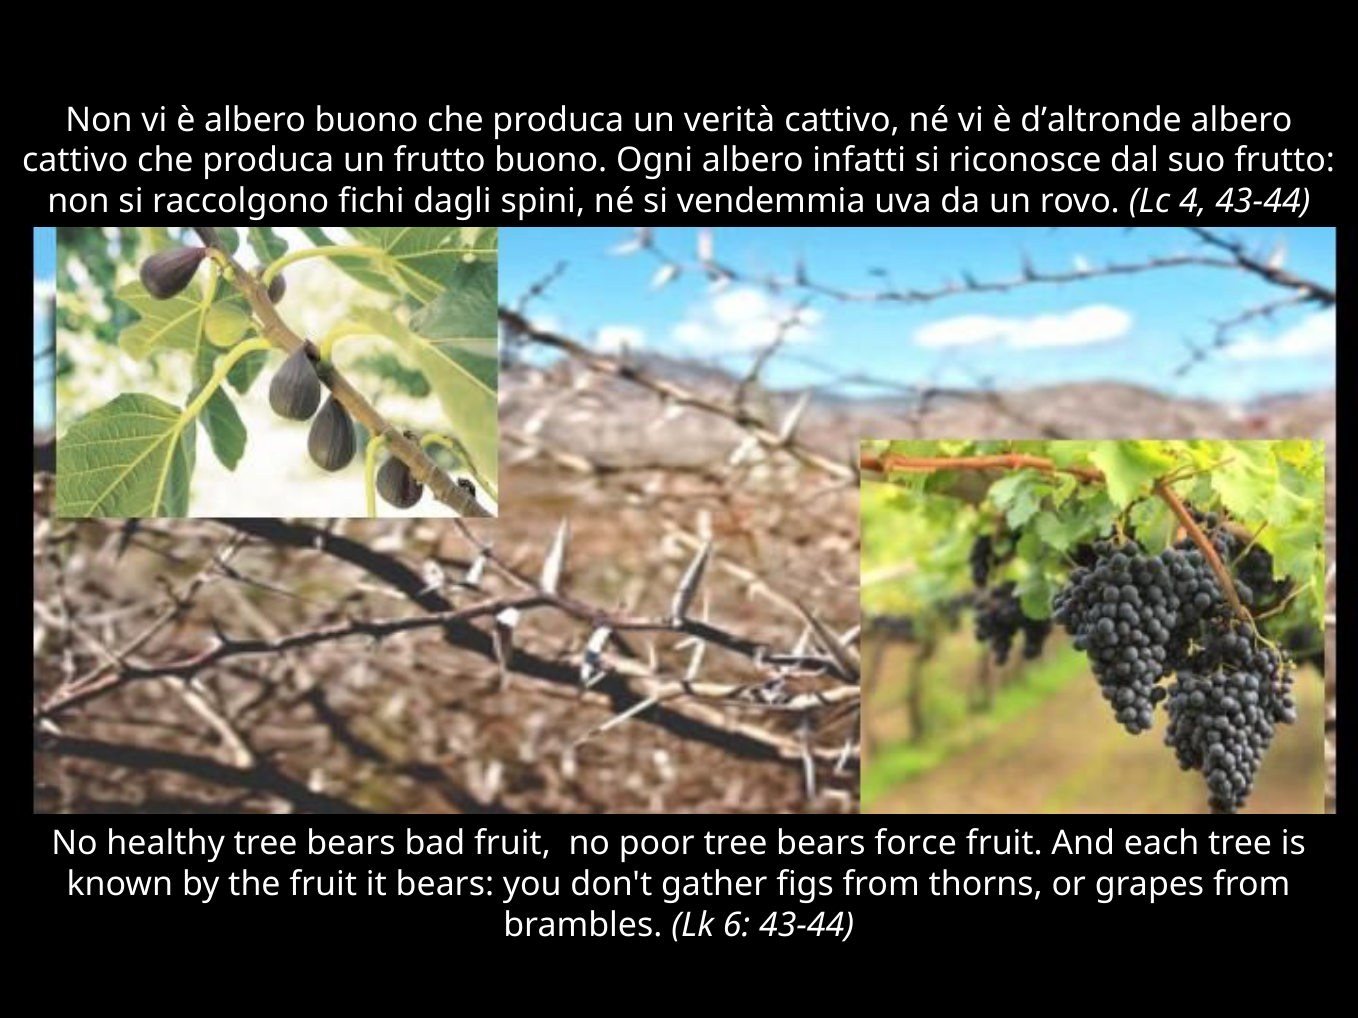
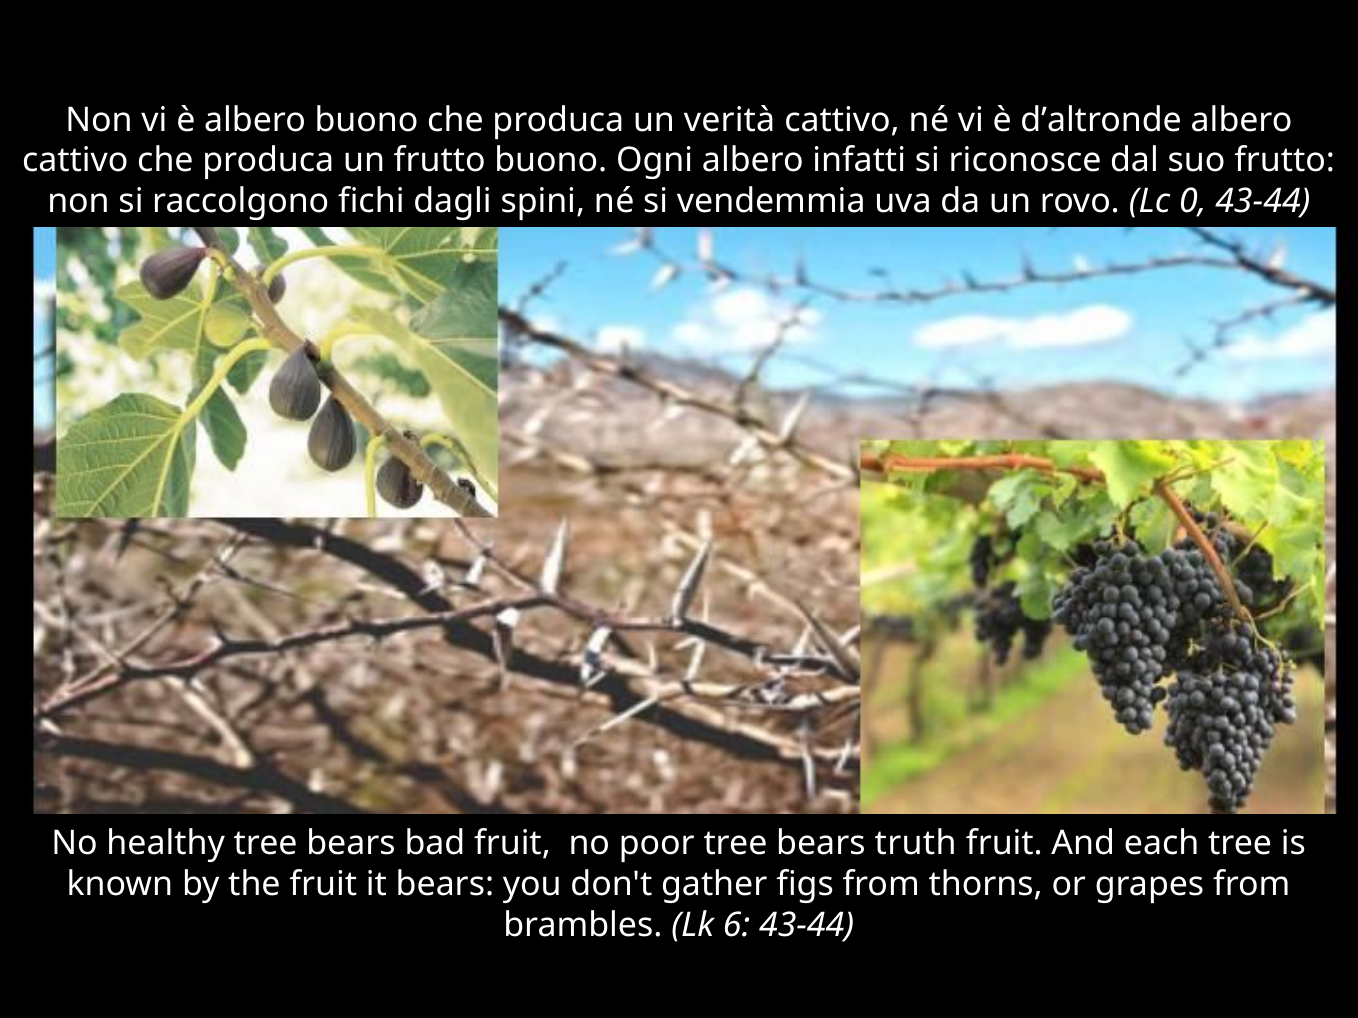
4: 4 -> 0
force: force -> truth
